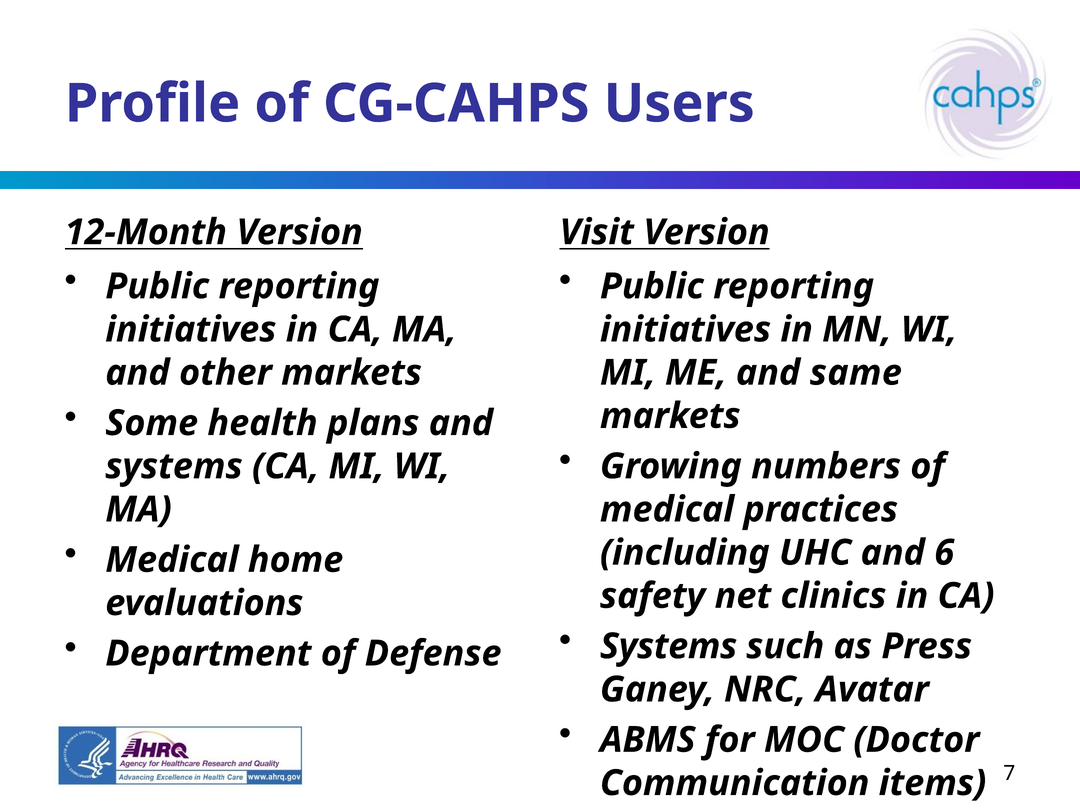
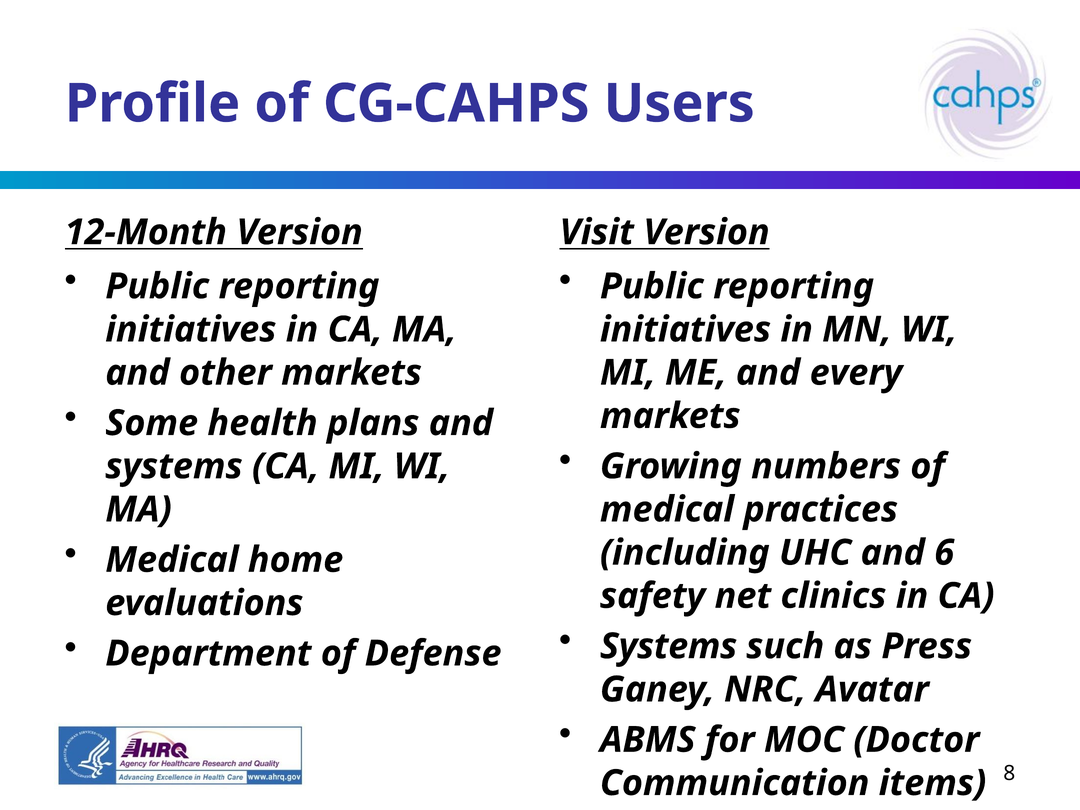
same: same -> every
7: 7 -> 8
